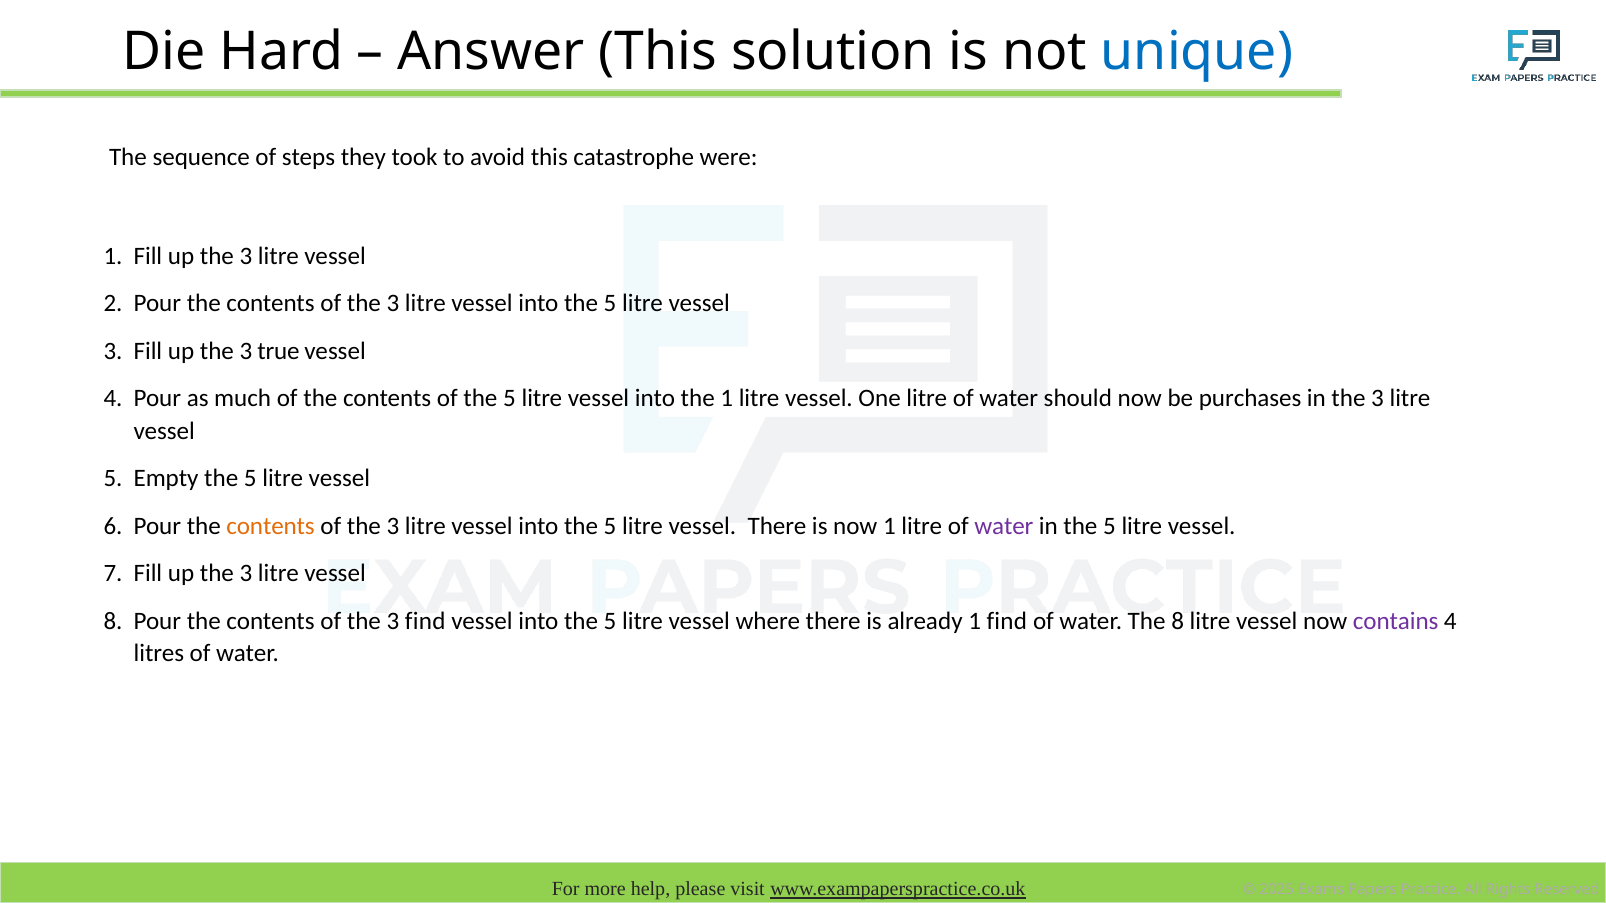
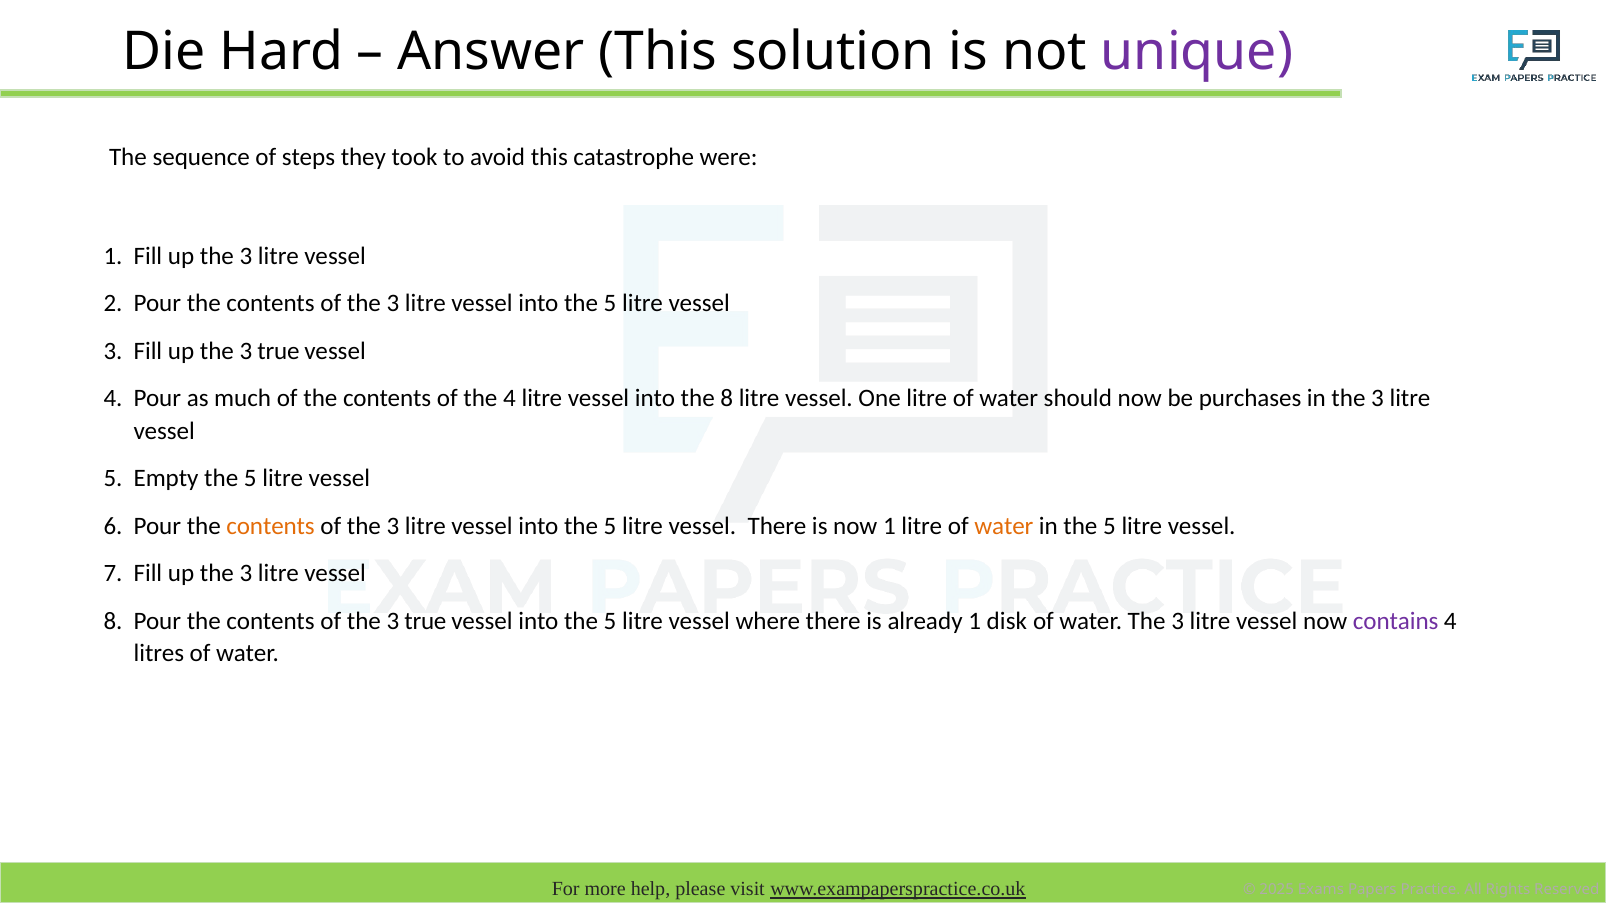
unique colour: blue -> purple
of the 5: 5 -> 4
the 1: 1 -> 8
water at (1004, 526) colour: purple -> orange
of the 3 find: find -> true
1 find: find -> disk
water The 8: 8 -> 3
